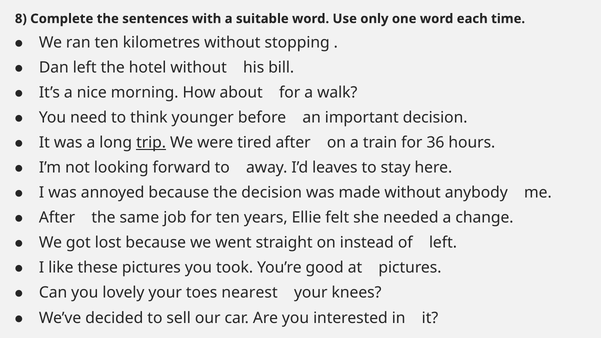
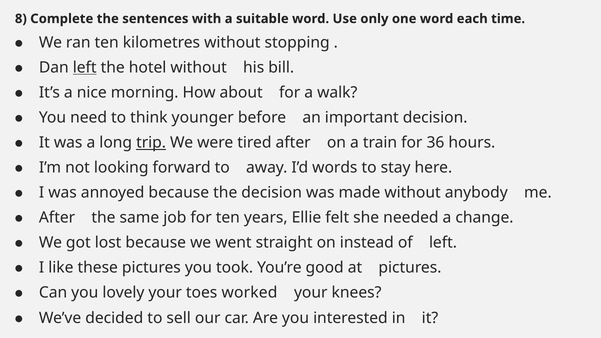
left at (85, 68) underline: none -> present
leaves: leaves -> words
nearest: nearest -> worked
